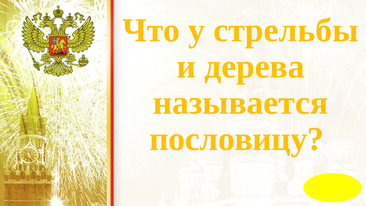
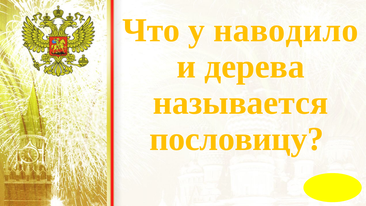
стрельбы: стрельбы -> наводило
